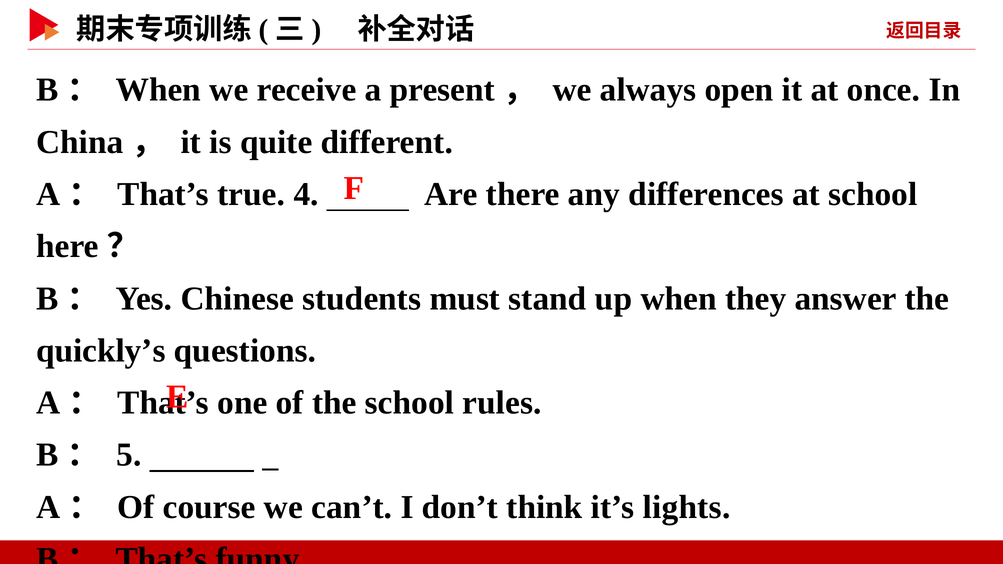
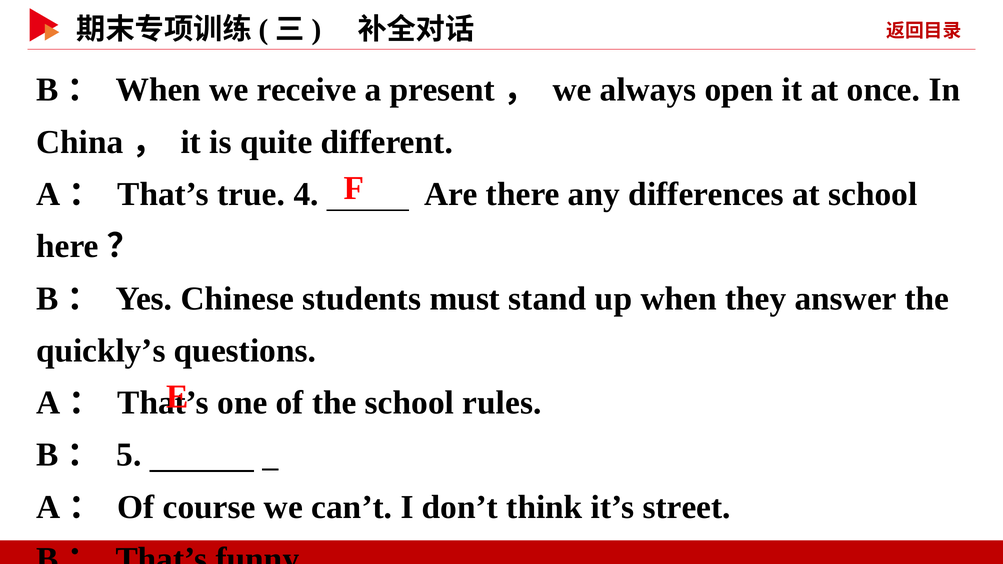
lights: lights -> street
